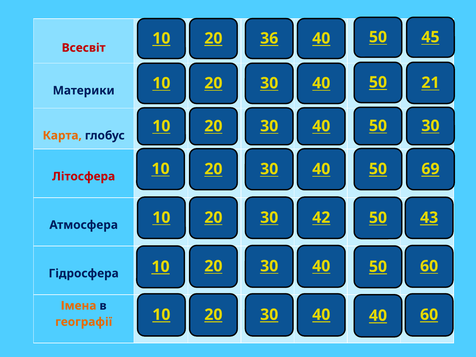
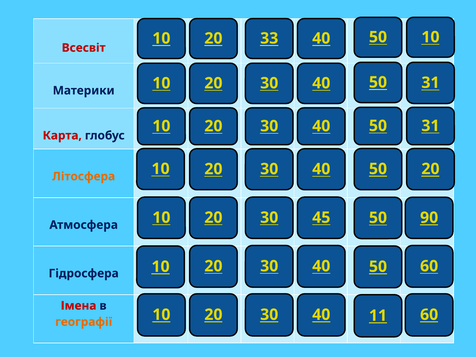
36: 36 -> 33
50 45: 45 -> 10
21 at (430, 83): 21 -> 31
30 at (430, 126): 30 -> 31
Карта colour: orange -> red
50 69: 69 -> 20
Літосфера colour: red -> orange
42: 42 -> 45
43: 43 -> 90
Імена colour: orange -> red
40 40: 40 -> 11
